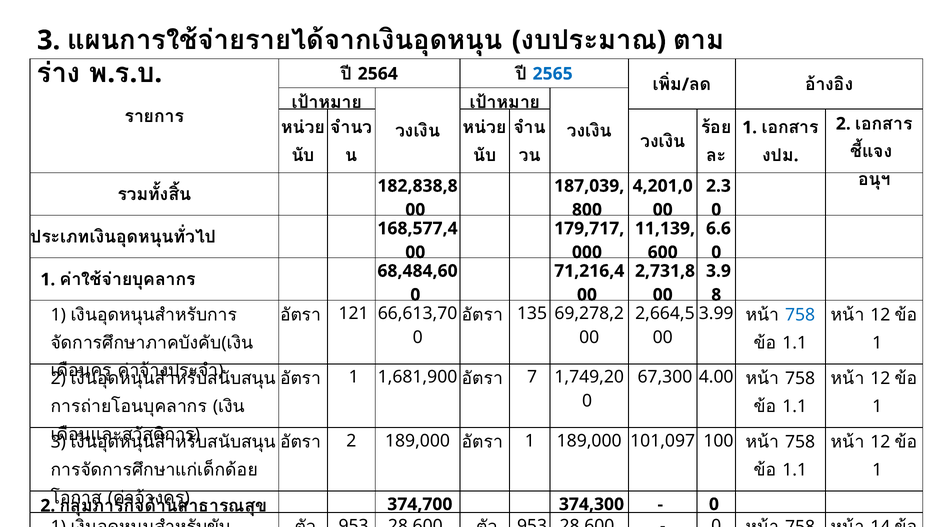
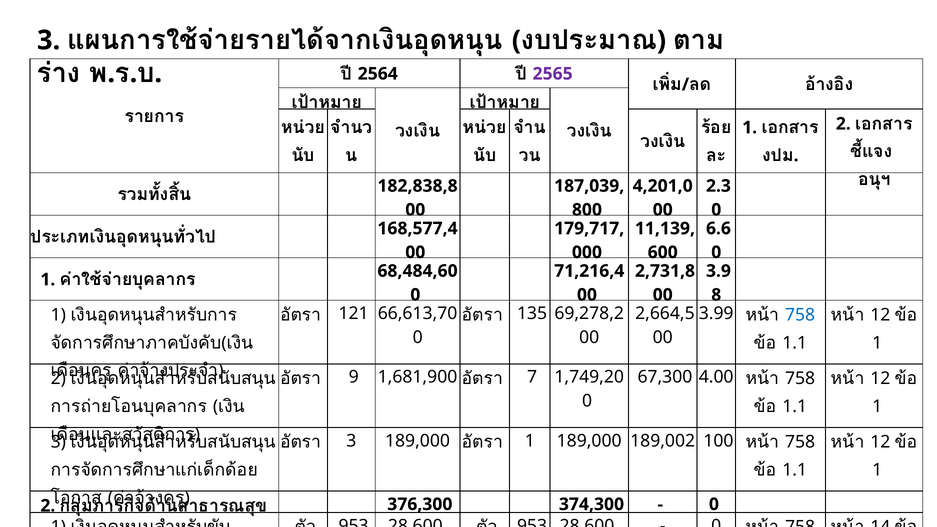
2565 colour: blue -> purple
1 at (354, 377): 1 -> 9
2 at (351, 441): 2 -> 3
101,097: 101,097 -> 189,002
374,700: 374,700 -> 376,300
